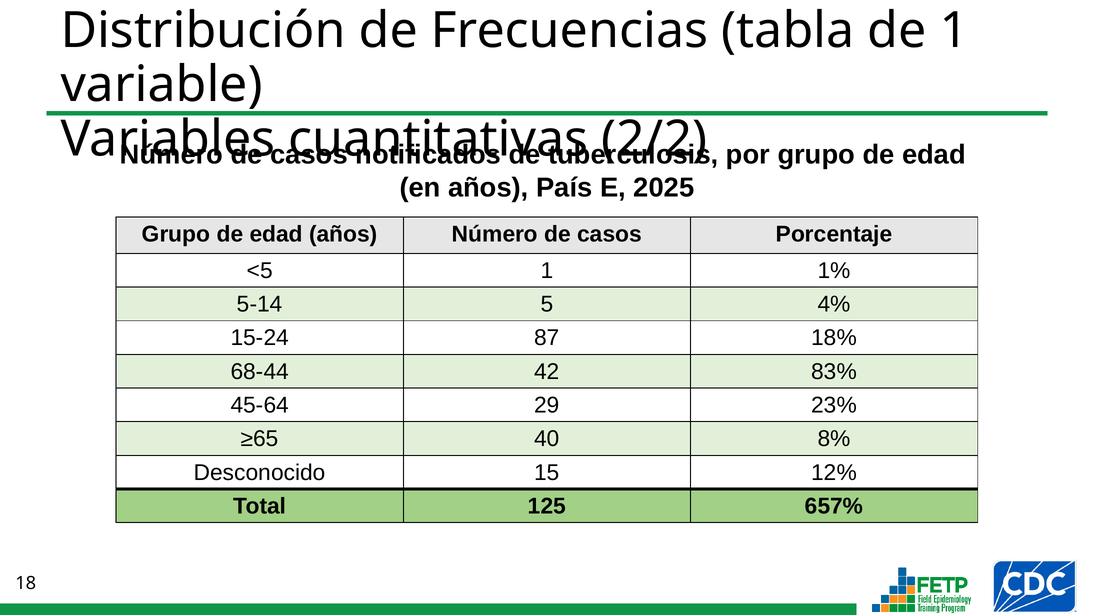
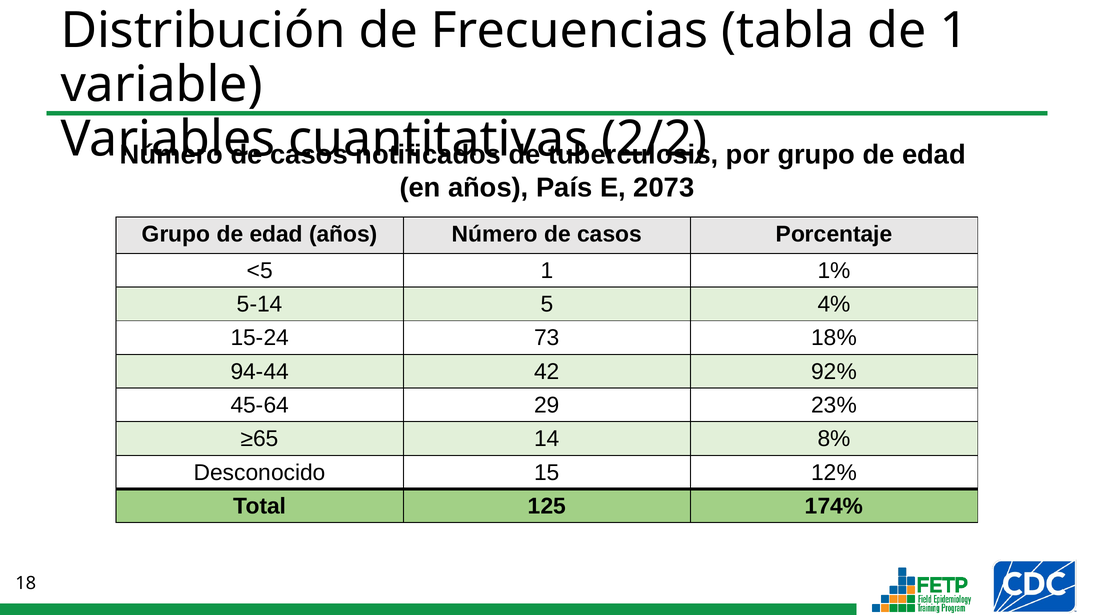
2025: 2025 -> 2073
87: 87 -> 73
68-44: 68-44 -> 94-44
83%: 83% -> 92%
40: 40 -> 14
657%: 657% -> 174%
